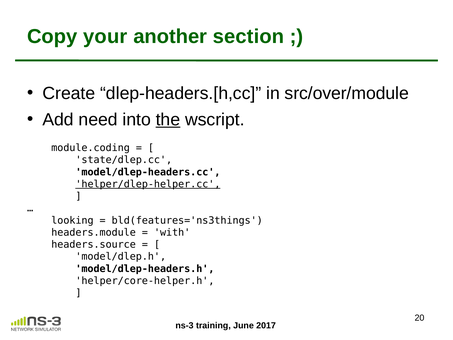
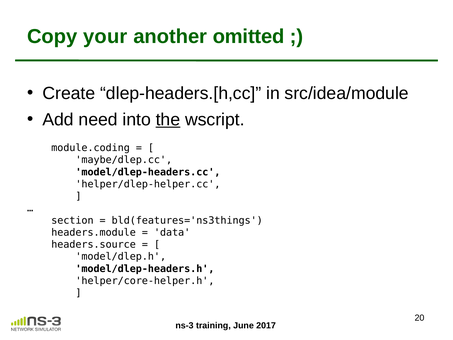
section: section -> omitted
src/over/module: src/over/module -> src/idea/module
state/dlep.cc: state/dlep.cc -> maybe/dlep.cc
helper/dlep-helper.cc underline: present -> none
looking: looking -> section
with: with -> data
